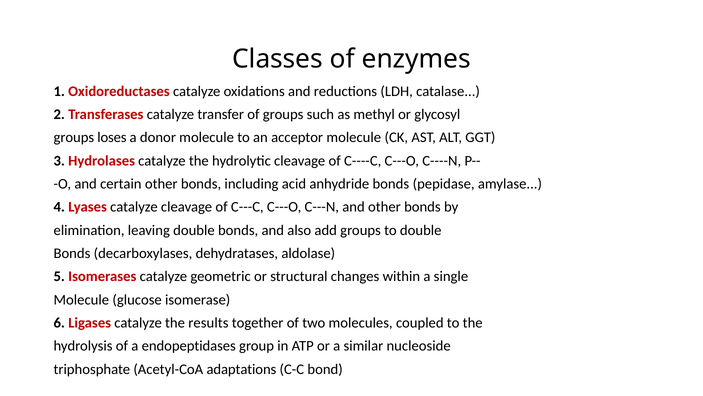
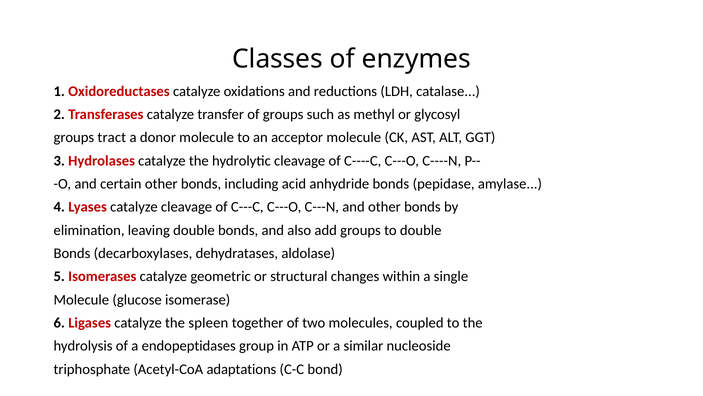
loses: loses -> tract
results: results -> spleen
